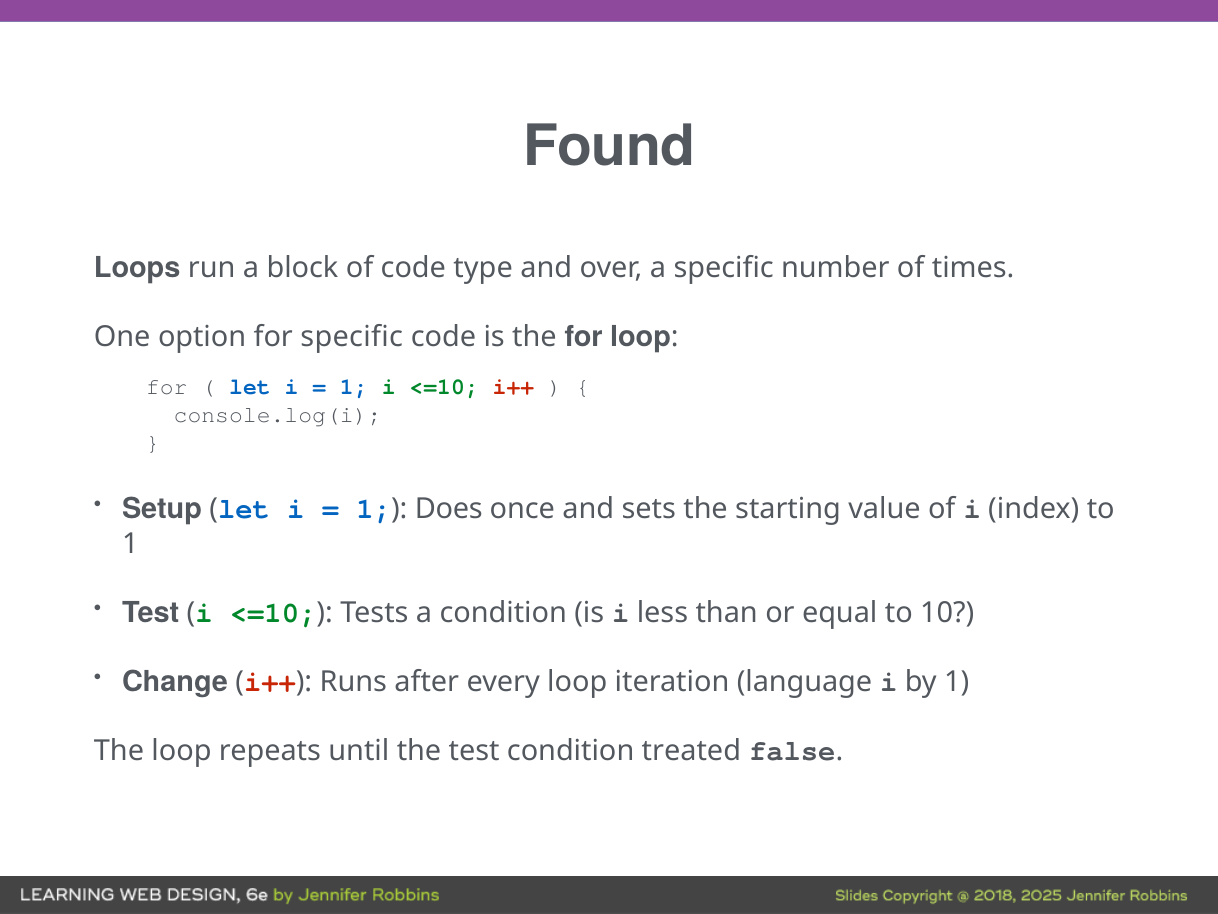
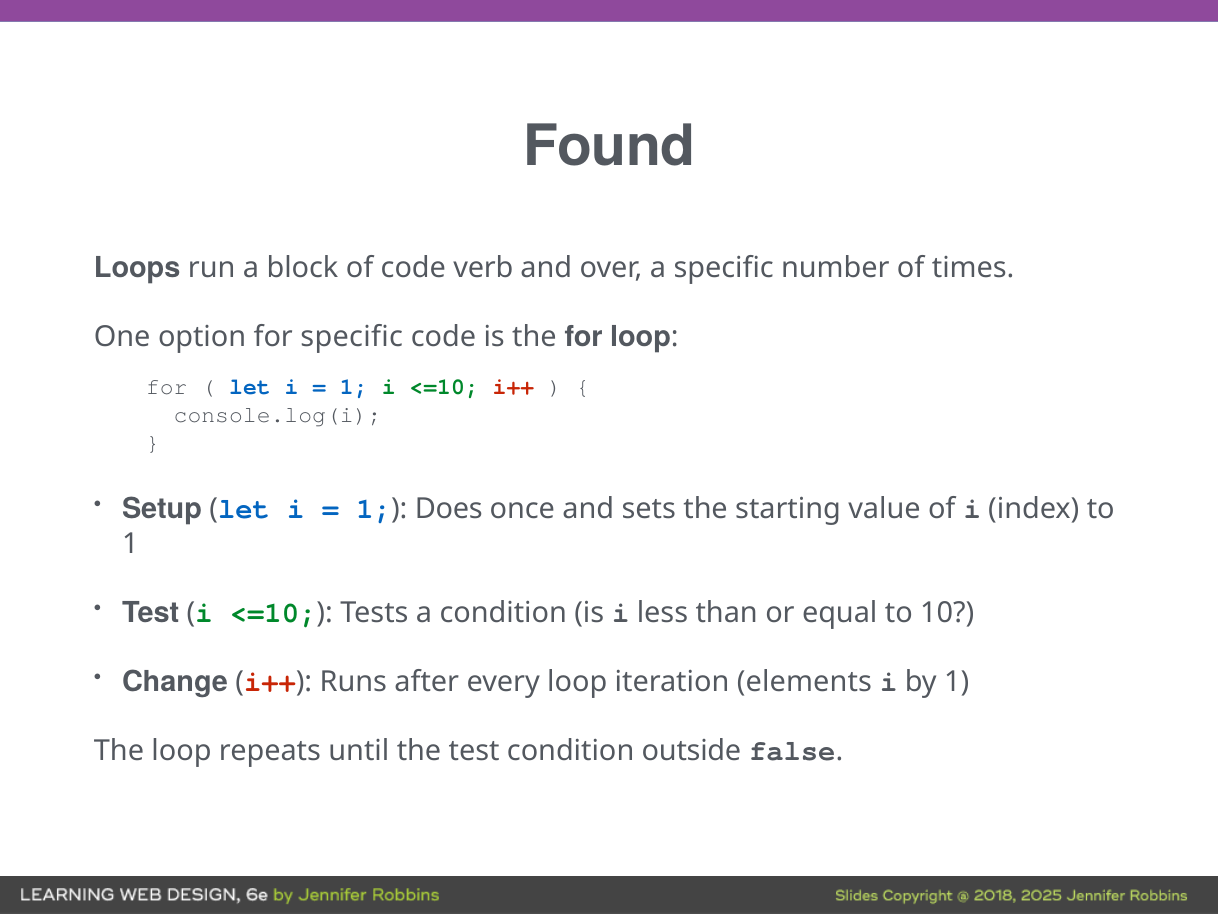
type: type -> verb
language: language -> elements
treated: treated -> outside
